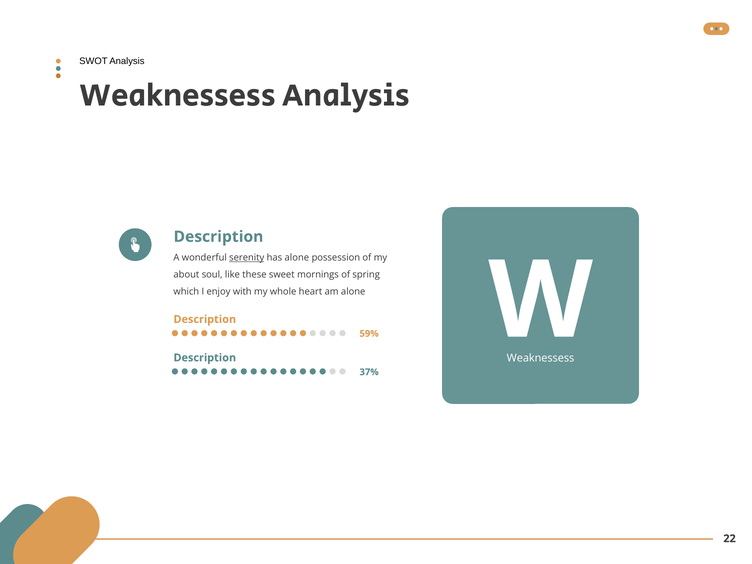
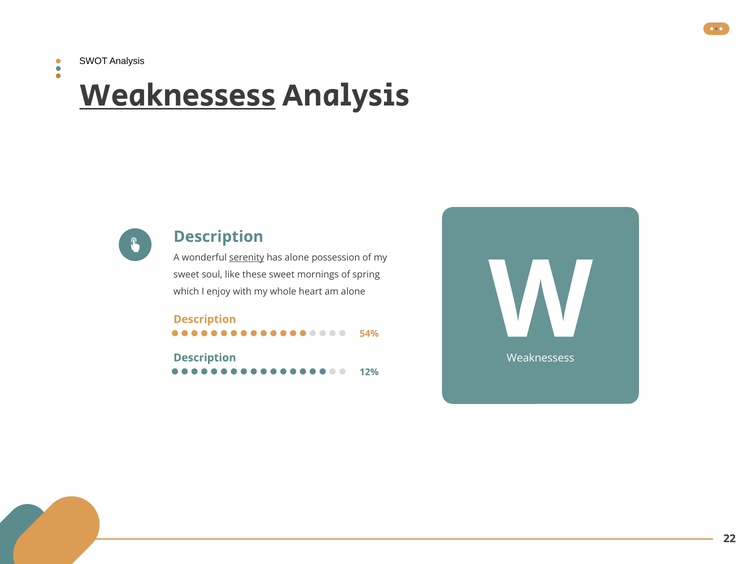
Weaknessess at (178, 95) underline: none -> present
about at (186, 275): about -> sweet
59%: 59% -> 54%
37%: 37% -> 12%
